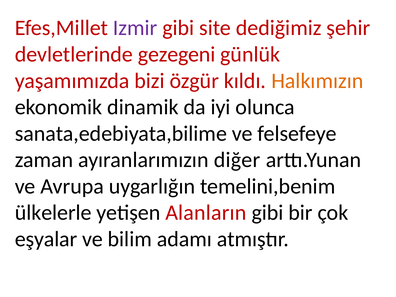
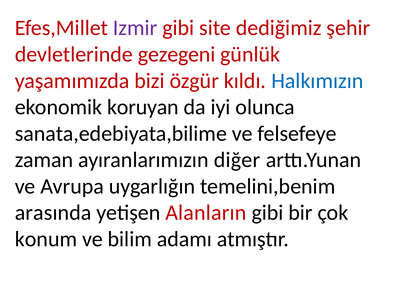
Halkımızın colour: orange -> blue
dinamik: dinamik -> koruyan
ülkelerle: ülkelerle -> arasında
eşyalar: eşyalar -> konum
